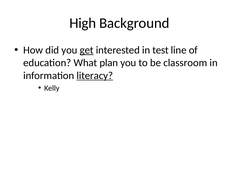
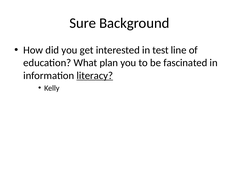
High: High -> Sure
get underline: present -> none
classroom: classroom -> fascinated
